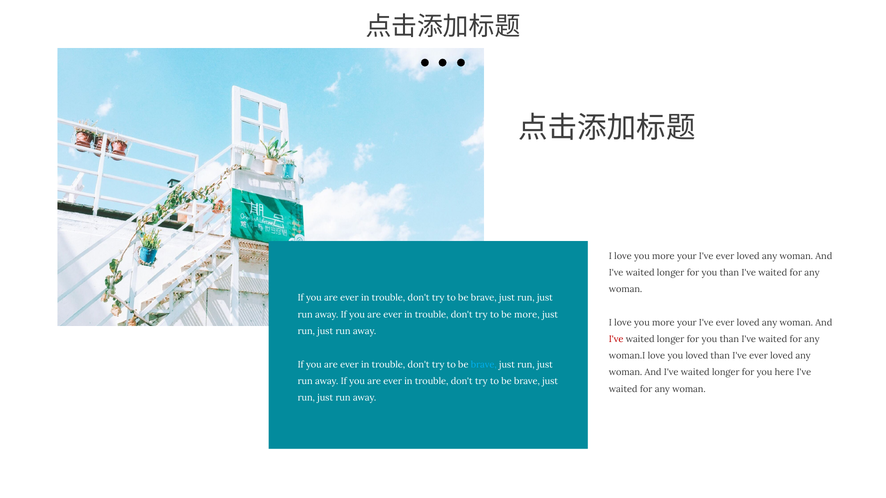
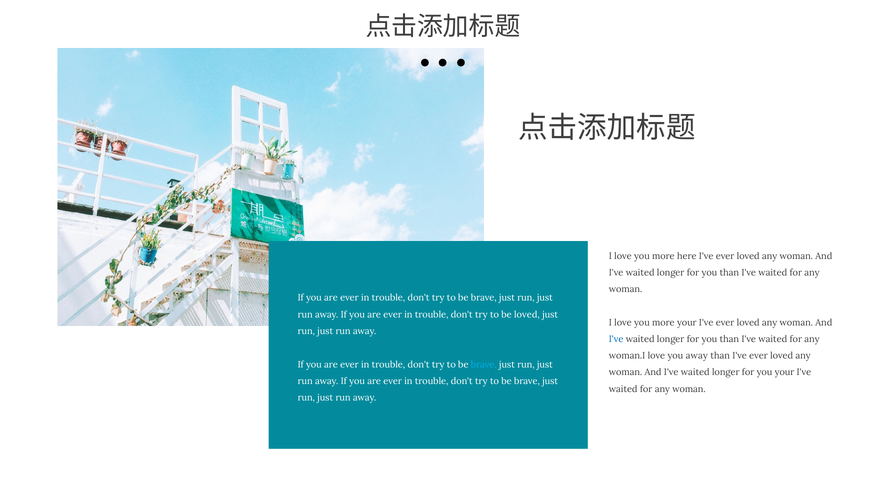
your at (687, 256): your -> here
be more: more -> loved
I've at (616, 339) colour: red -> blue
you loved: loved -> away
you here: here -> your
